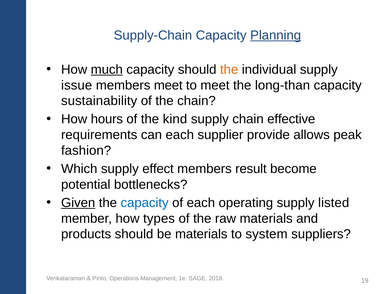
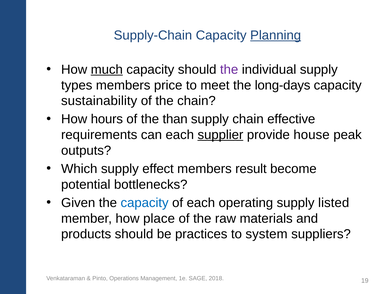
the at (229, 70) colour: orange -> purple
issue: issue -> types
members meet: meet -> price
long-than: long-than -> long-days
kind: kind -> than
supplier underline: none -> present
allows: allows -> house
fashion: fashion -> outputs
Given underline: present -> none
types: types -> place
be materials: materials -> practices
